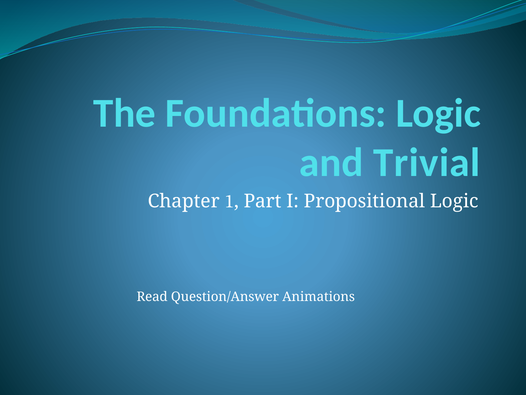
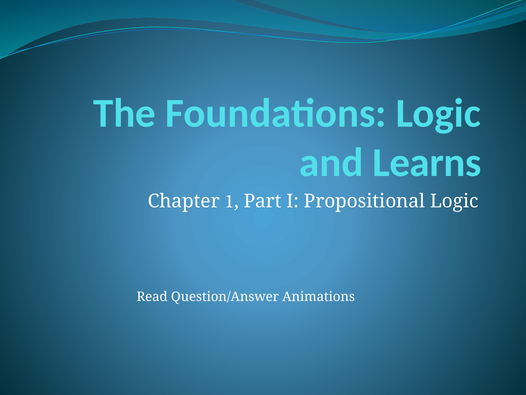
Trivial: Trivial -> Learns
